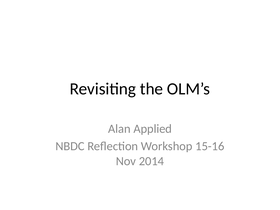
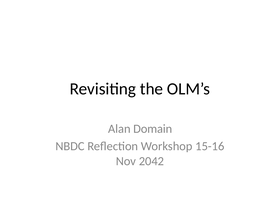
Applied: Applied -> Domain
2014: 2014 -> 2042
